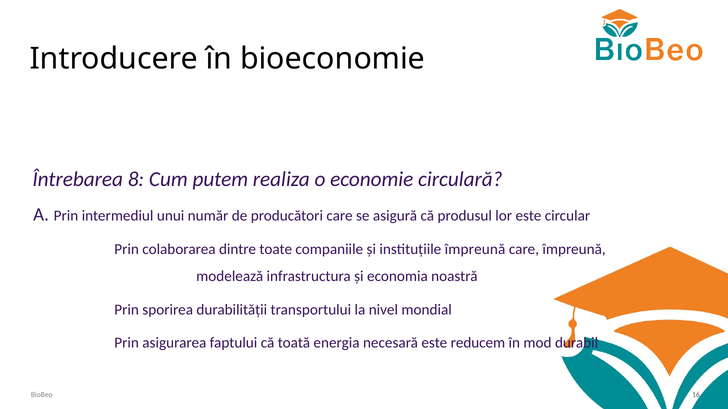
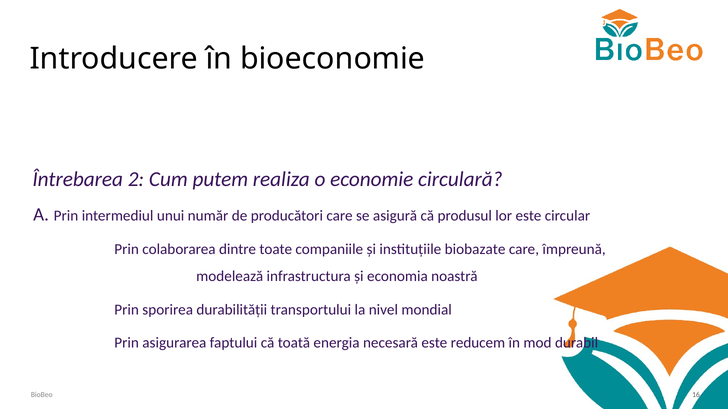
8: 8 -> 2
instituțiile împreună: împreună -> biobazate
